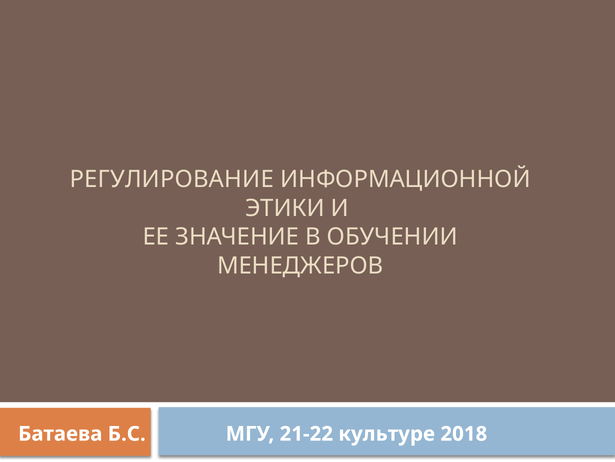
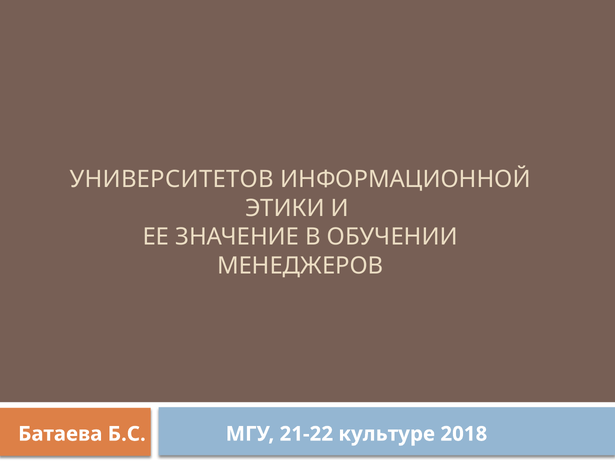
РЕГУЛИРОВАНИЕ: РЕГУЛИРОВАНИЕ -> УНИВЕРСИТЕТОВ
